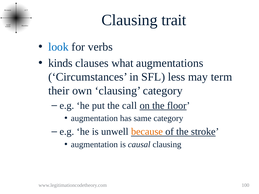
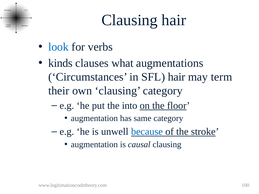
Clausing trait: trait -> hair
SFL less: less -> hair
call: call -> into
because colour: orange -> blue
